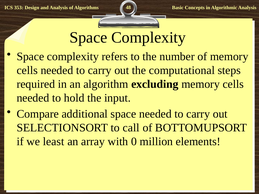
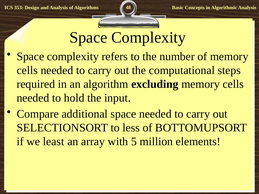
call: call -> less
0: 0 -> 5
